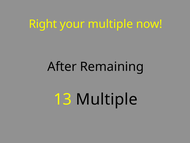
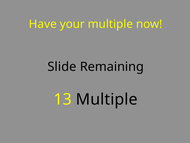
Right: Right -> Have
After: After -> Slide
